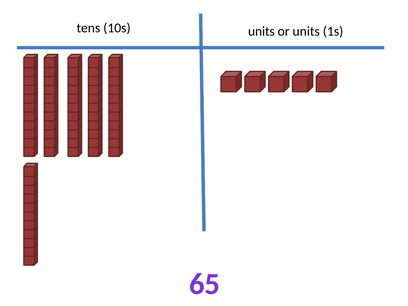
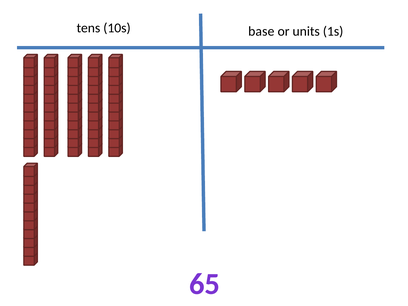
10s units: units -> base
